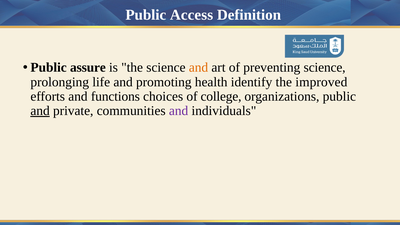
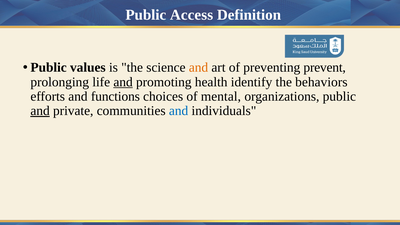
assure: assure -> values
preventing science: science -> prevent
and at (123, 82) underline: none -> present
improved: improved -> behaviors
college: college -> mental
and at (179, 111) colour: purple -> blue
